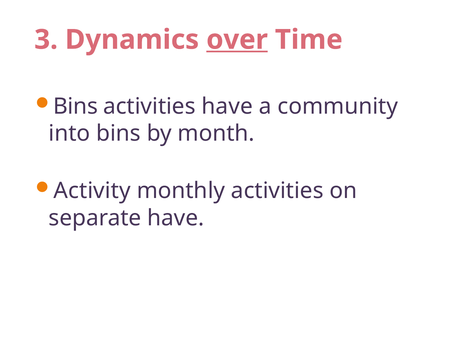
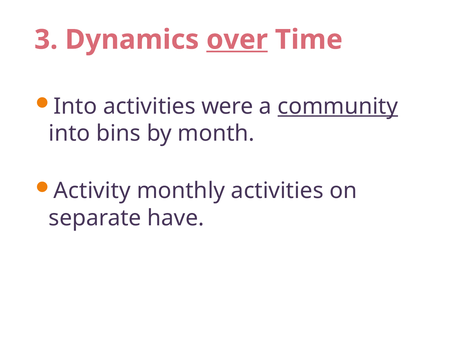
Bins at (76, 107): Bins -> Into
activities have: have -> were
community underline: none -> present
